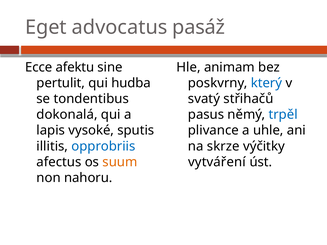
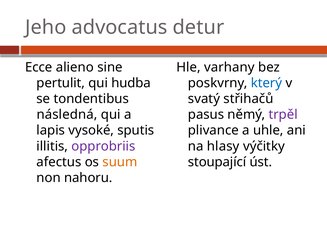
Eget: Eget -> Jeho
pasáž: pasáž -> detur
afektu: afektu -> alieno
animam: animam -> varhany
dokonalá: dokonalá -> následná
trpěl colour: blue -> purple
opprobriis colour: blue -> purple
skrze: skrze -> hlasy
vytváření: vytváření -> stoupající
